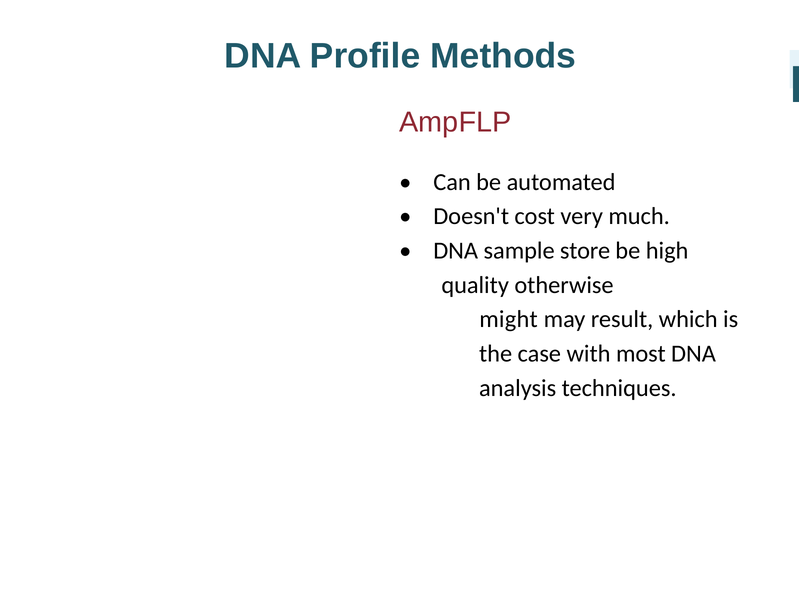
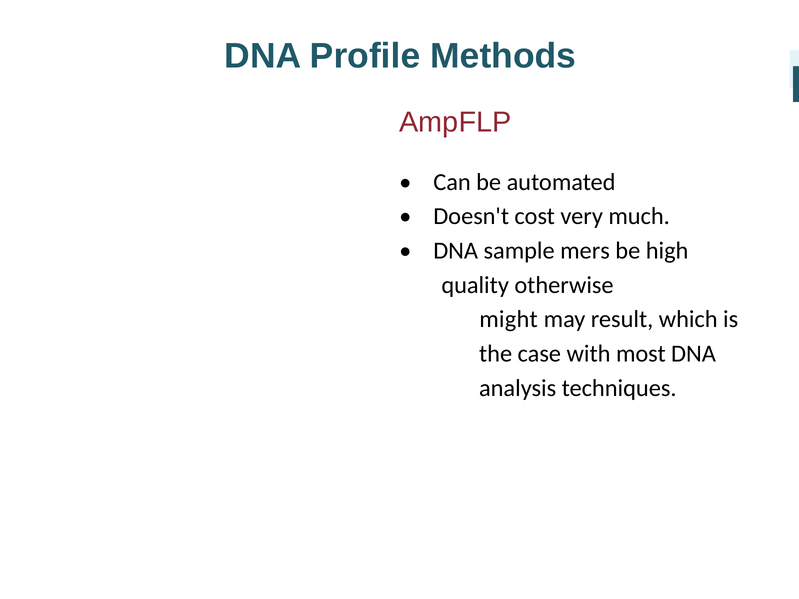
store: store -> mers
